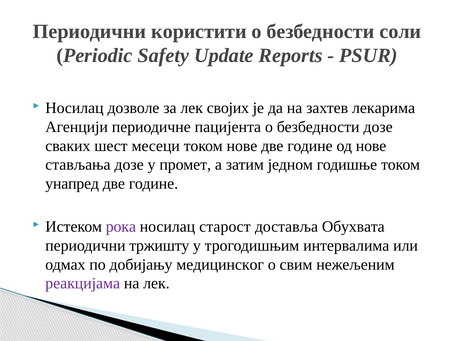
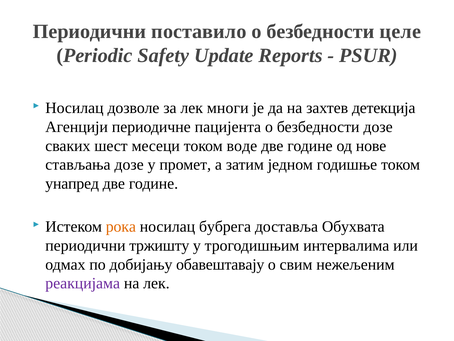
користити: користити -> поставило
соли: соли -> целе
својих: својих -> многи
лекарима: лекарима -> детекција
током нове: нове -> воде
рока colour: purple -> orange
старост: старост -> бубрега
медицинског: медицинског -> обавештавају
